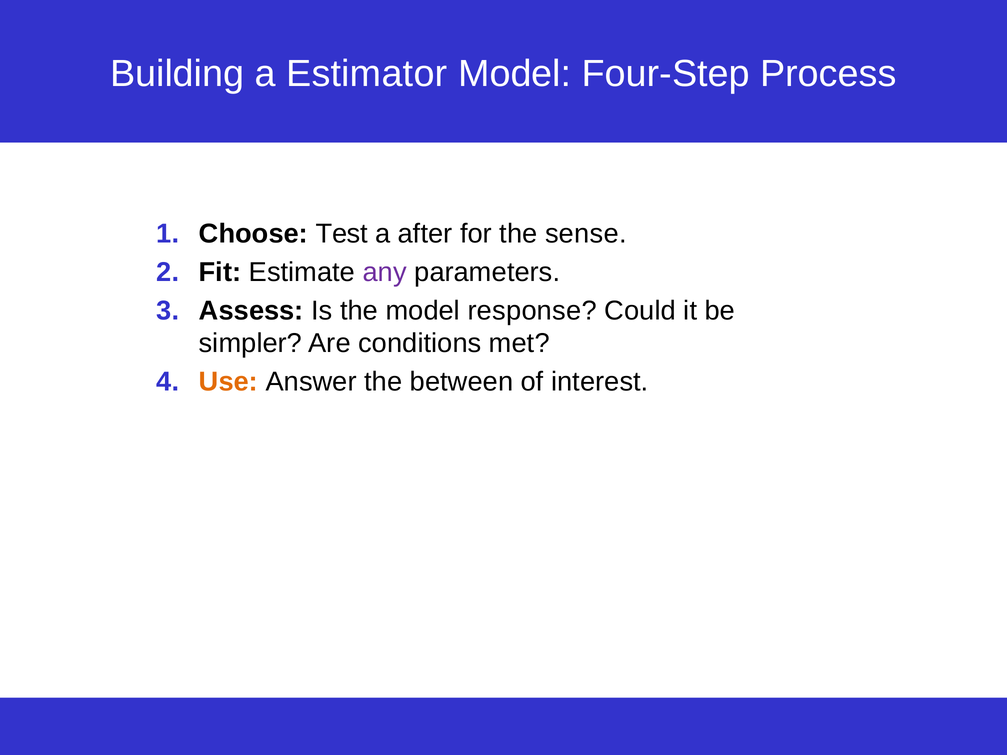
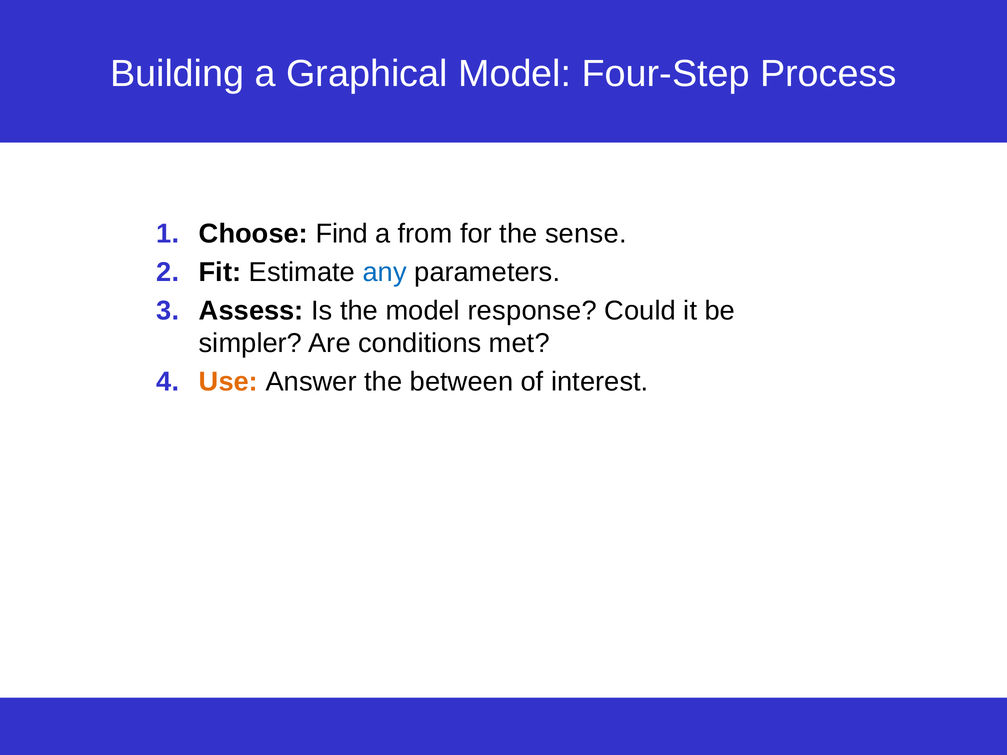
Estimator: Estimator -> Graphical
Test: Test -> Find
after: after -> from
any colour: purple -> blue
